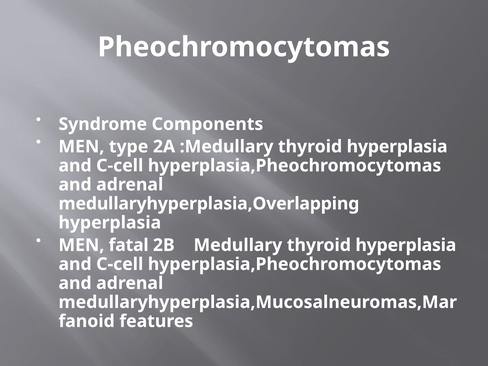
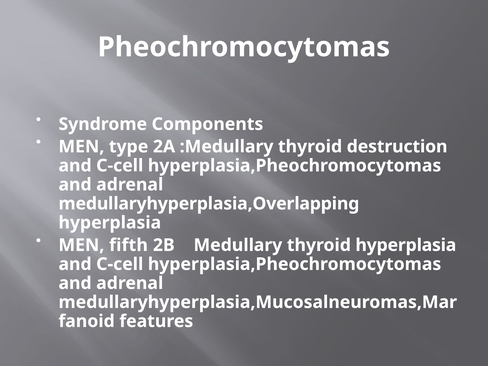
:Medullary thyroid hyperplasia: hyperplasia -> destruction
fatal: fatal -> fifth
